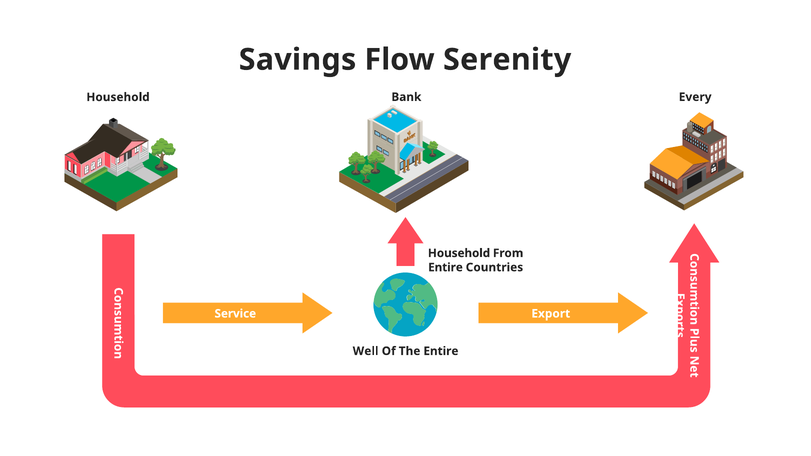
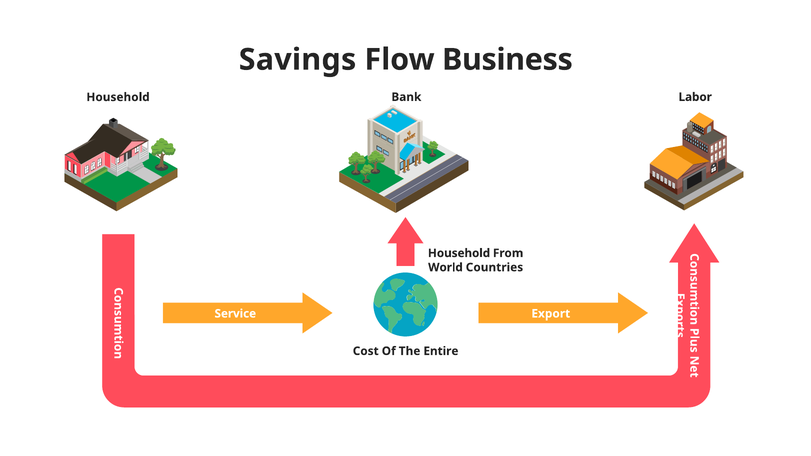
Serenity: Serenity -> Business
Every: Every -> Labor
Entire at (445, 267): Entire -> World
Well: Well -> Cost
